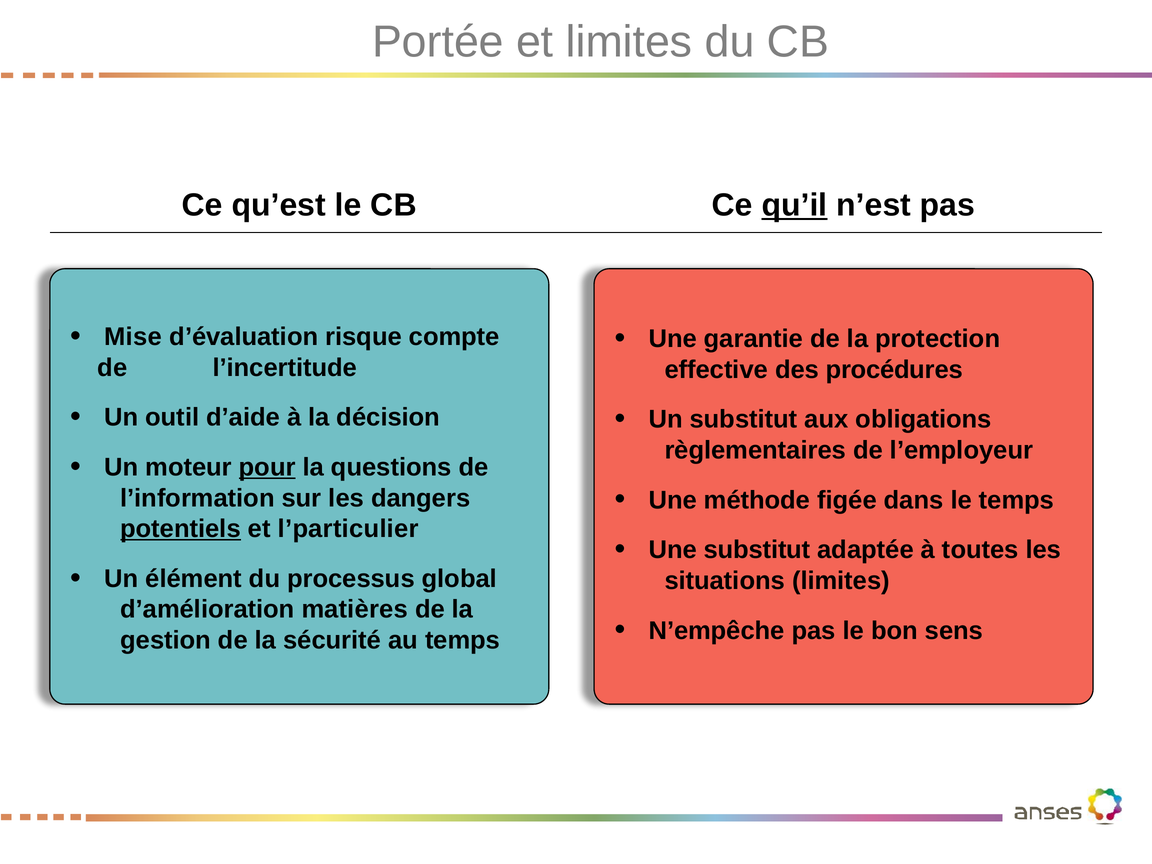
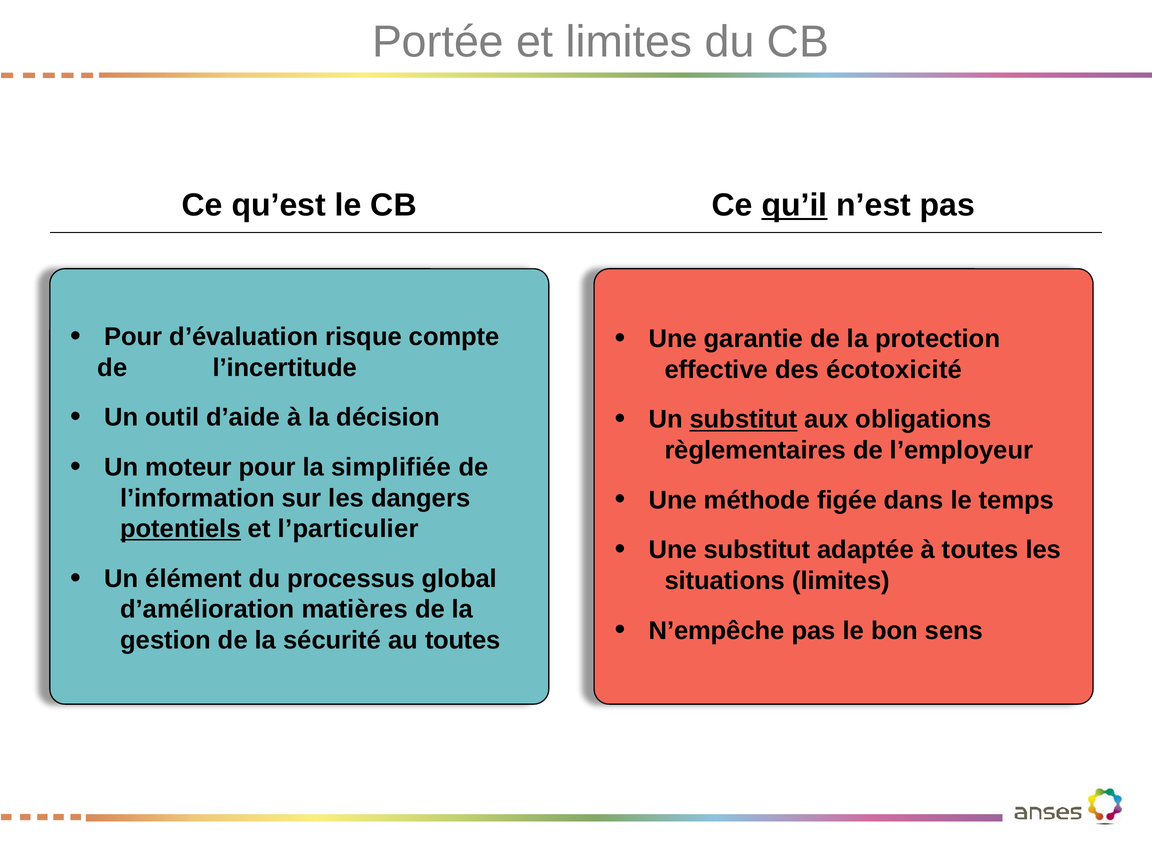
Mise at (133, 337): Mise -> Pour
procédures: procédures -> écotoxicité
substitut at (744, 420) underline: none -> present
pour at (267, 467) underline: present -> none
questions: questions -> simplifiée
au temps: temps -> toutes
